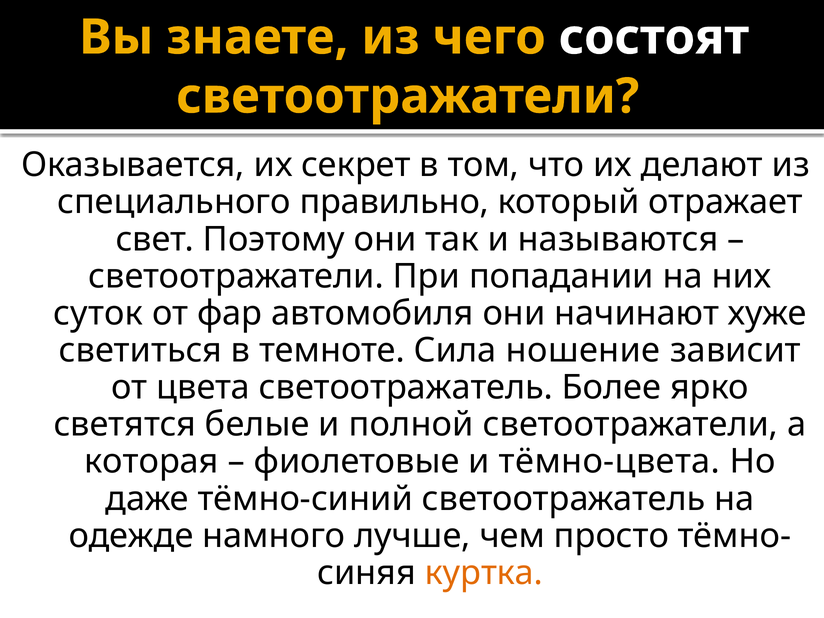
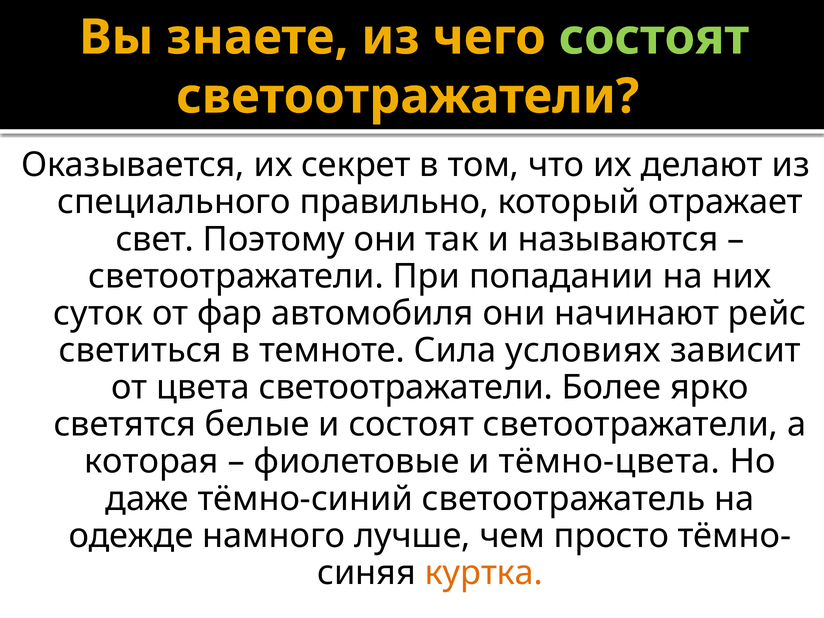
состоят at (654, 37) colour: white -> light green
хуже: хуже -> рейс
ношение: ношение -> условиях
цвета светоотражатель: светоотражатель -> светоотражатели
и полной: полной -> состоят
